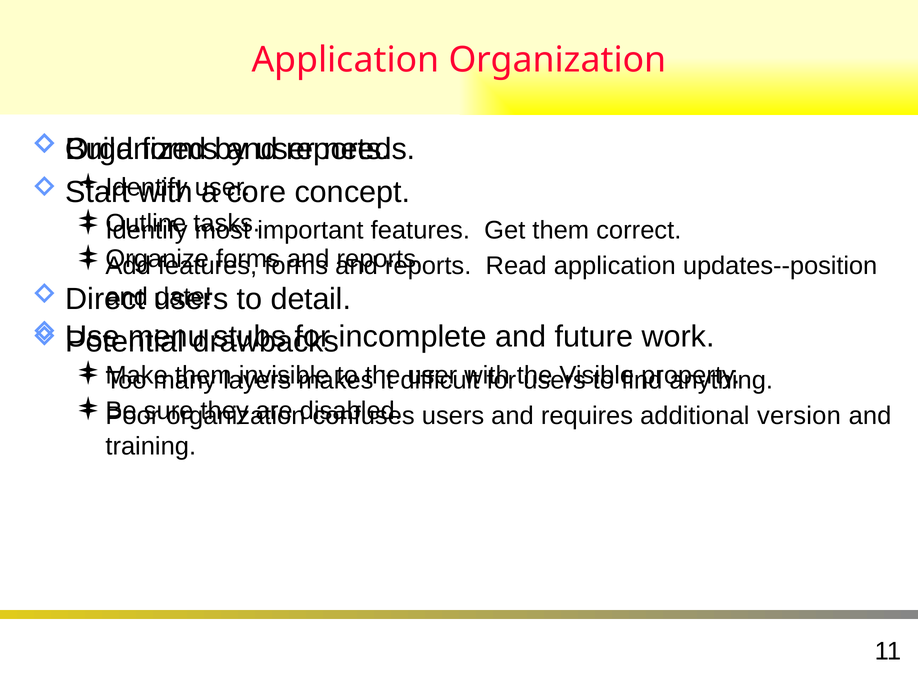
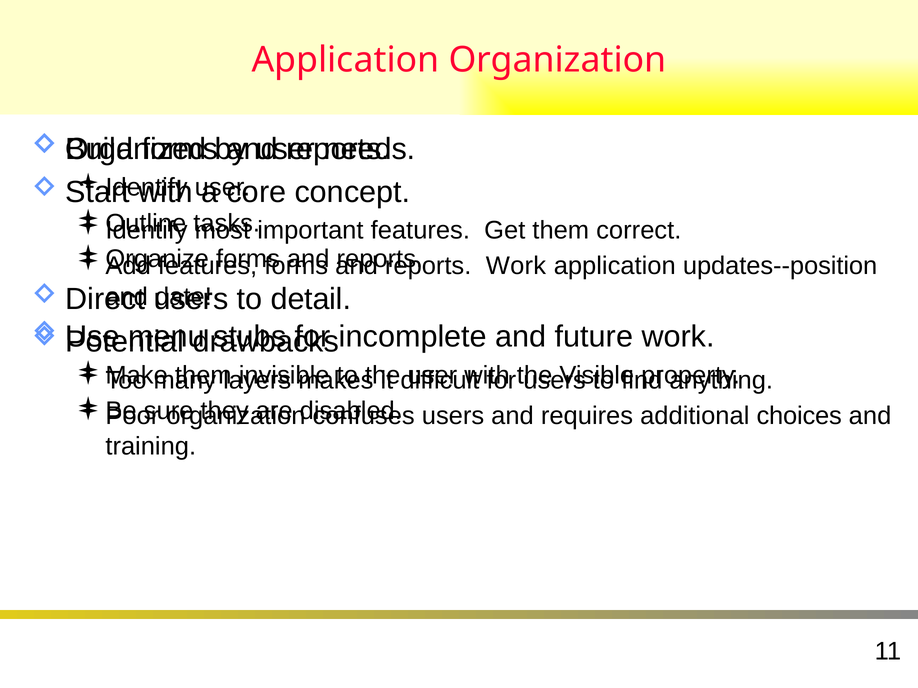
reports Read: Read -> Work
version: version -> choices
